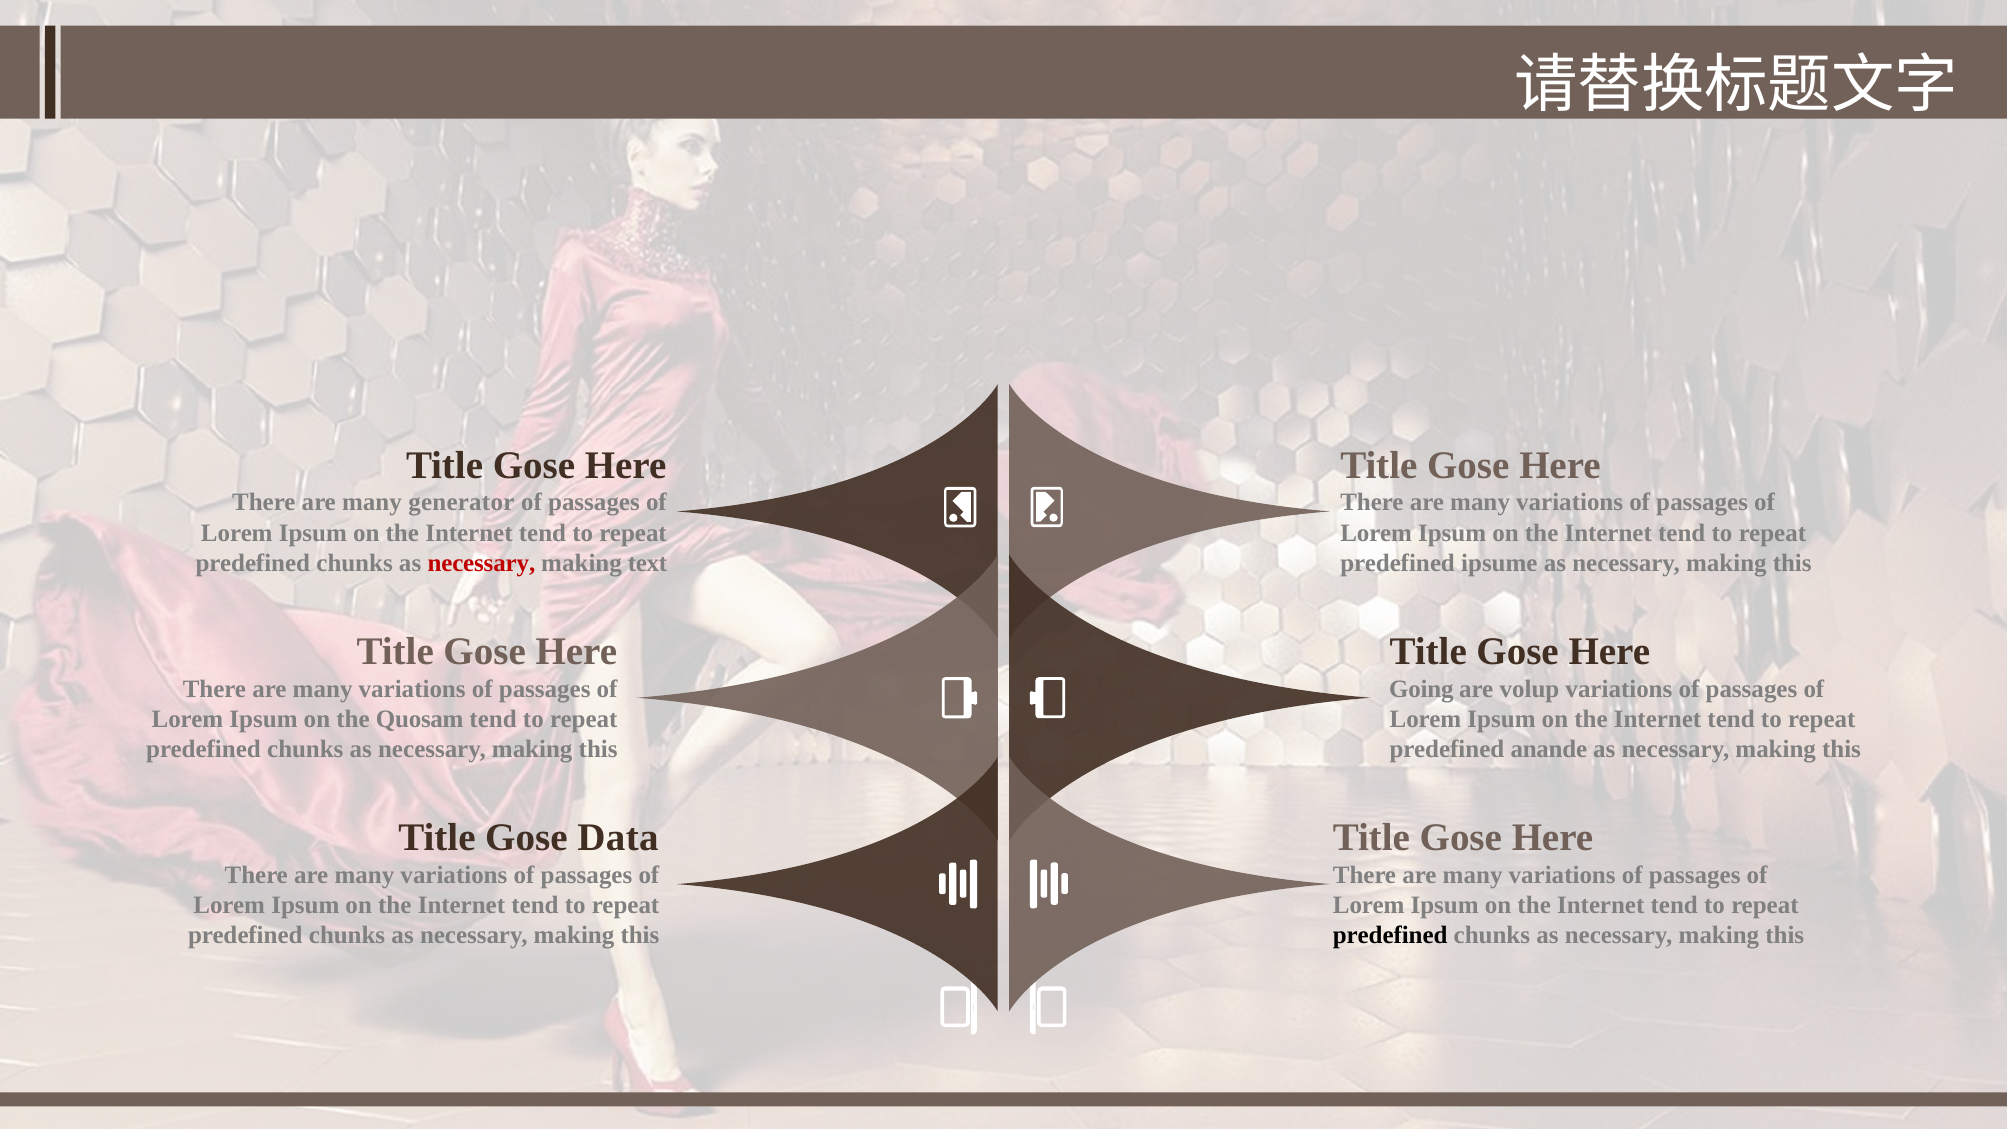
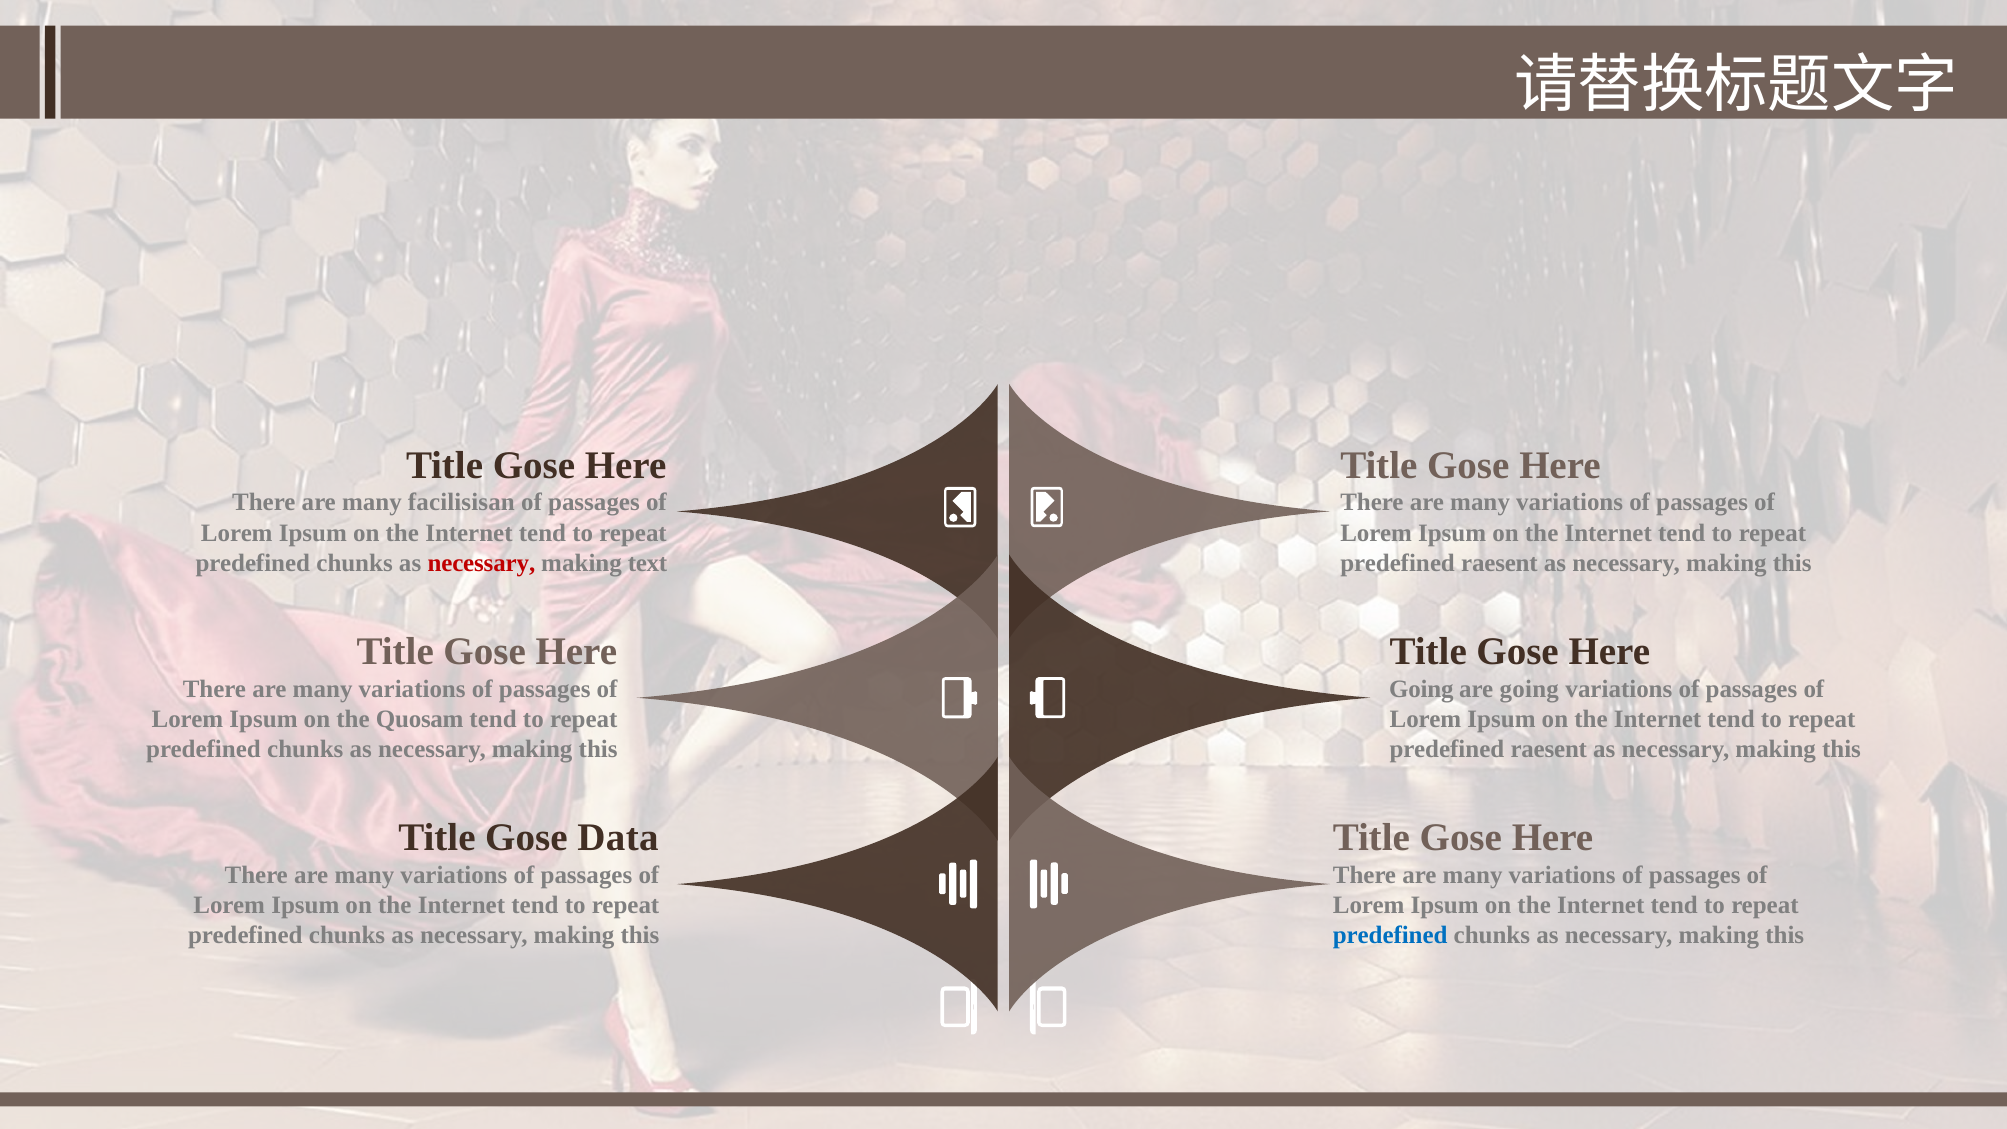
generator: generator -> facilisisan
ipsume at (1499, 563): ipsume -> raesent
are volup: volup -> going
anande at (1549, 749): anande -> raesent
predefined at (1390, 935) colour: black -> blue
